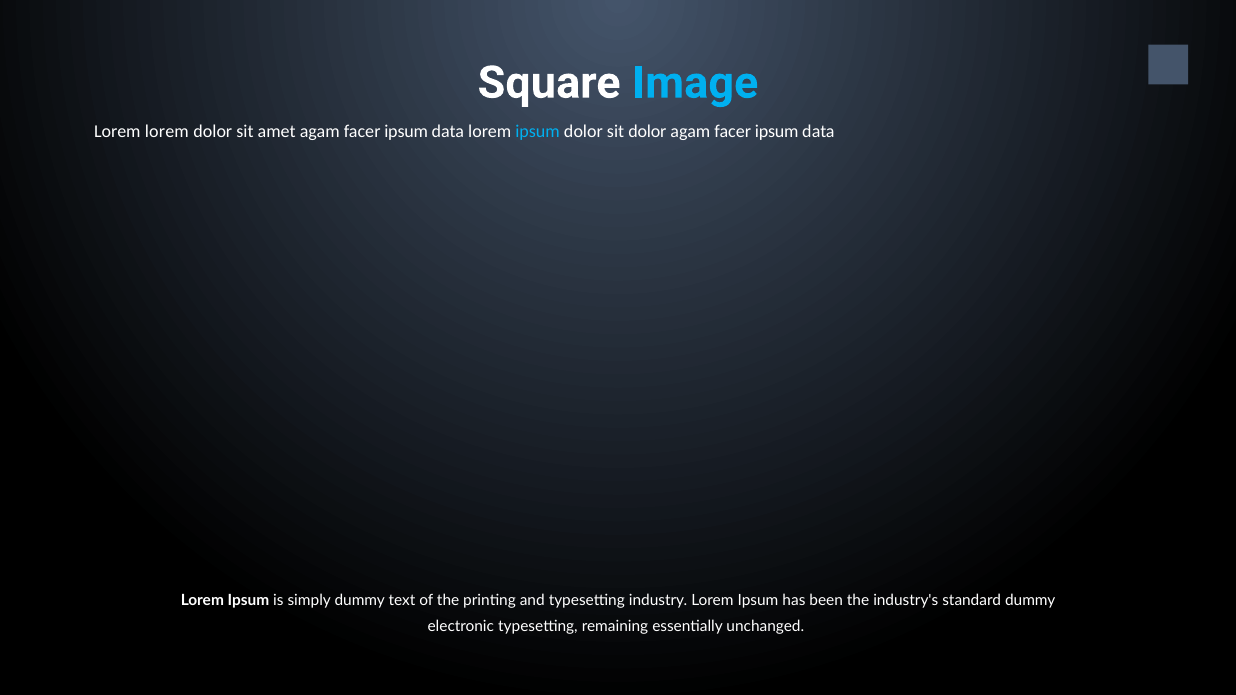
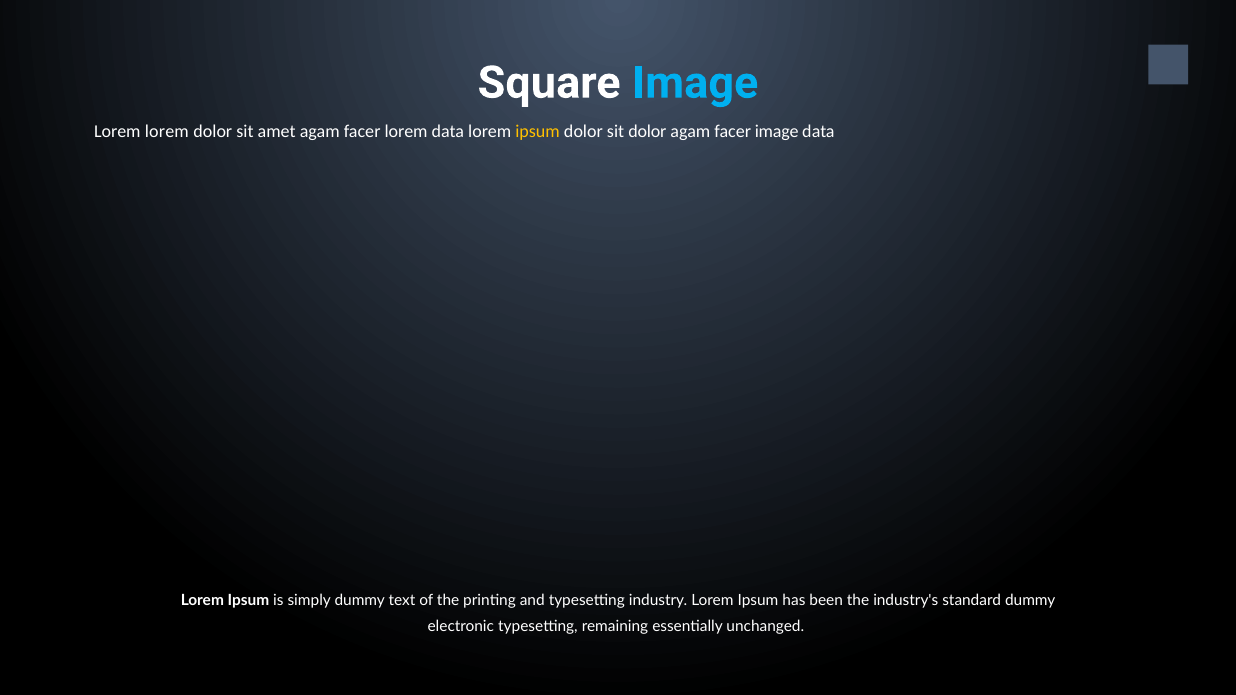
amet agam facer ipsum: ipsum -> lorem
ipsum at (538, 132) colour: light blue -> yellow
ipsum at (777, 132): ipsum -> image
